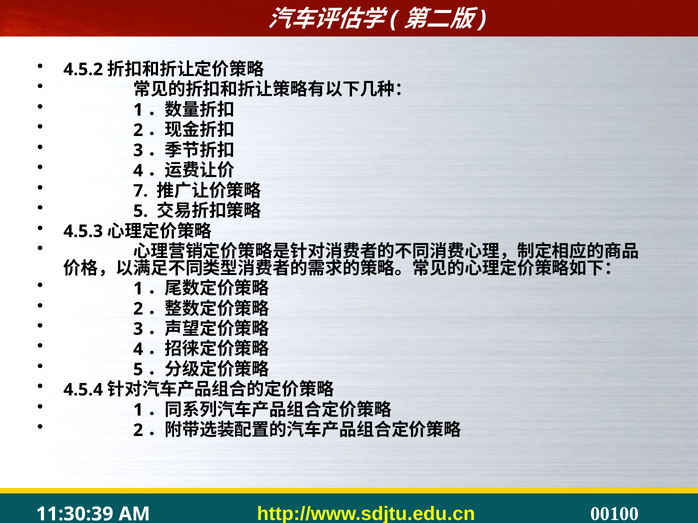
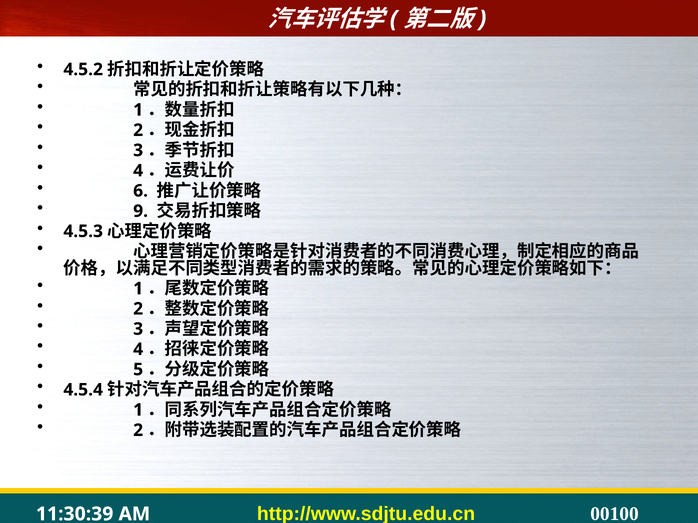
7: 7 -> 6
5 at (141, 211): 5 -> 9
